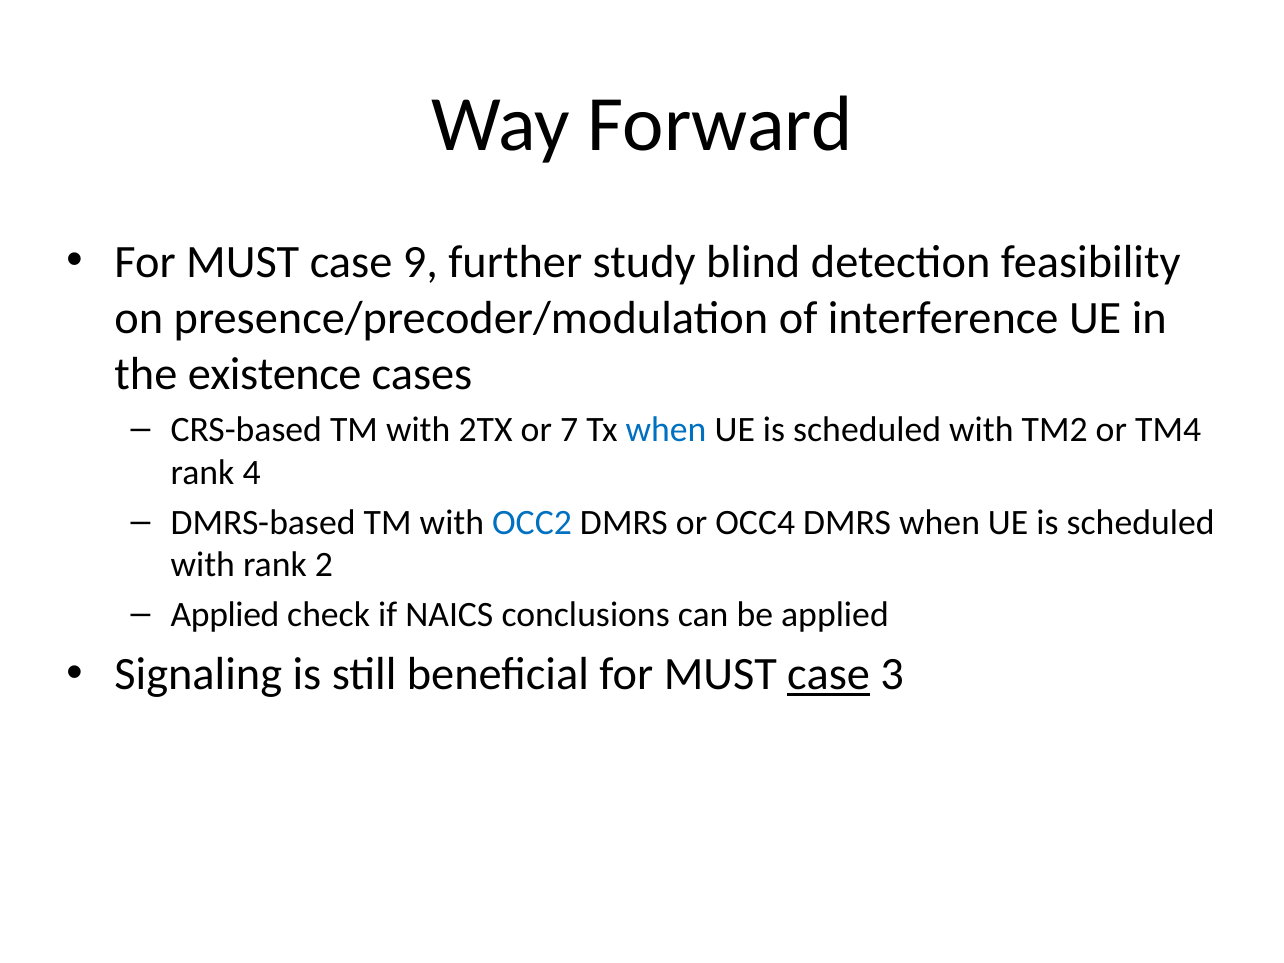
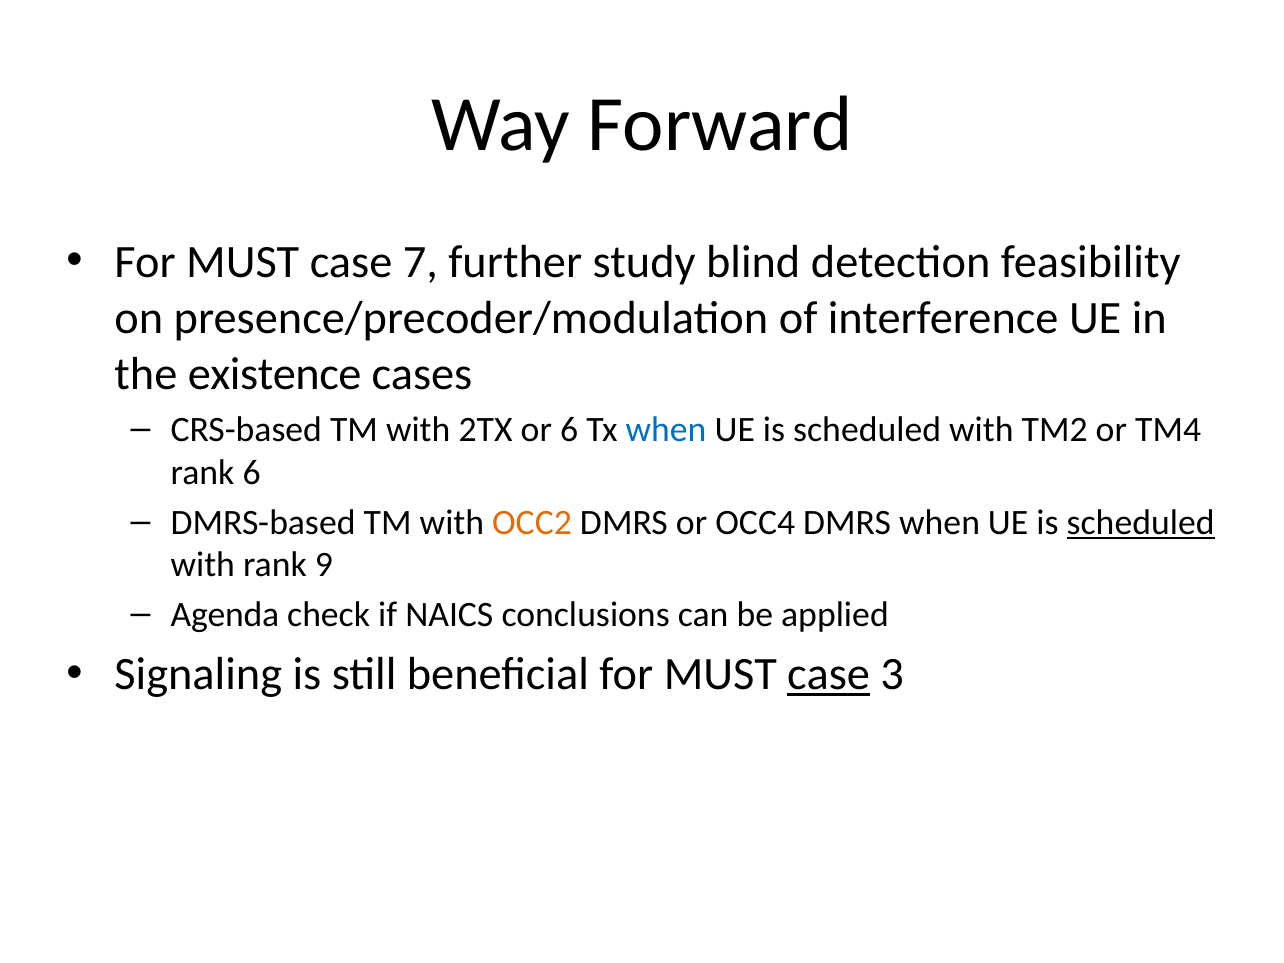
9: 9 -> 7
or 7: 7 -> 6
rank 4: 4 -> 6
OCC2 colour: blue -> orange
scheduled at (1141, 522) underline: none -> present
2: 2 -> 9
Applied at (225, 615): Applied -> Agenda
